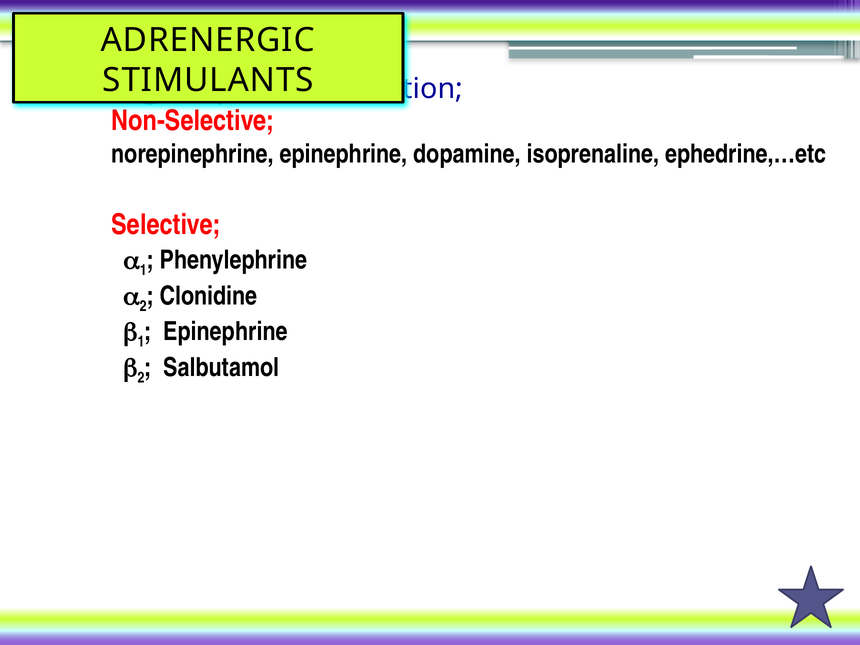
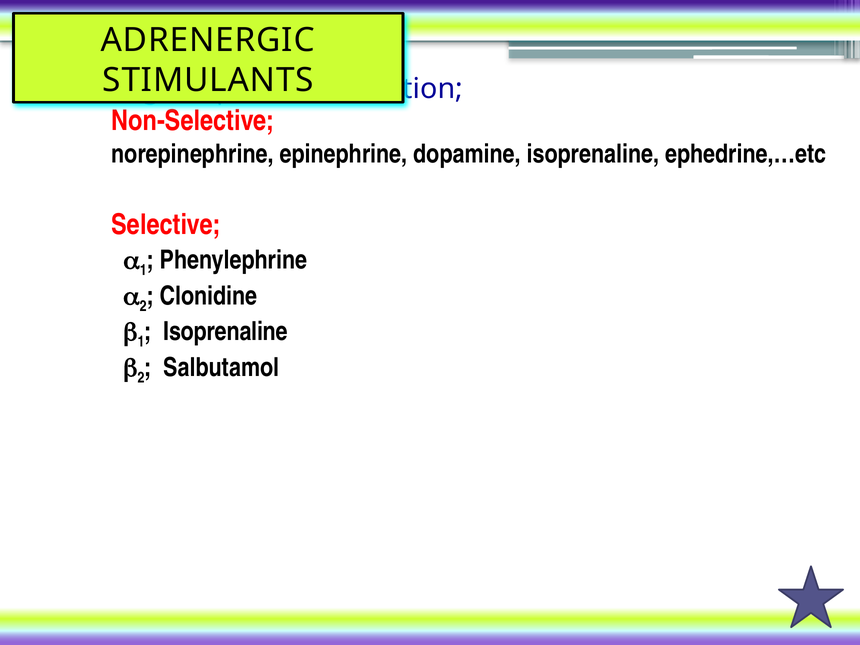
Epinephrine at (226, 332): Epinephrine -> Isoprenaline
